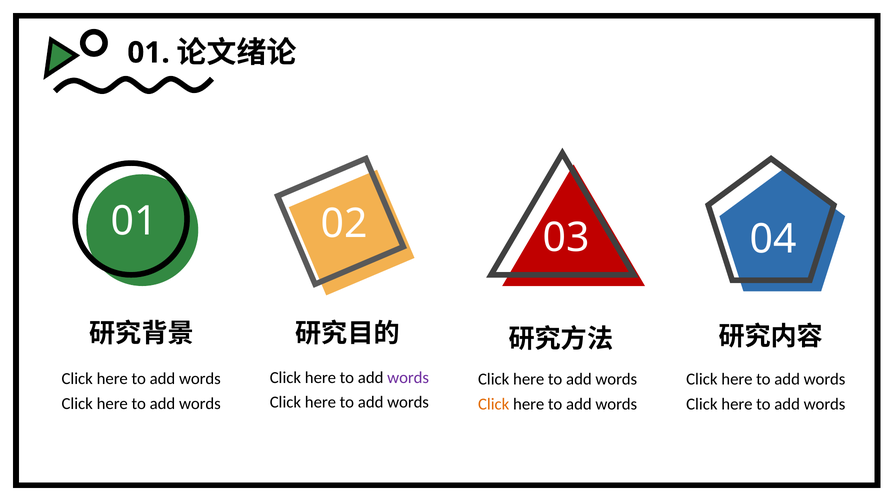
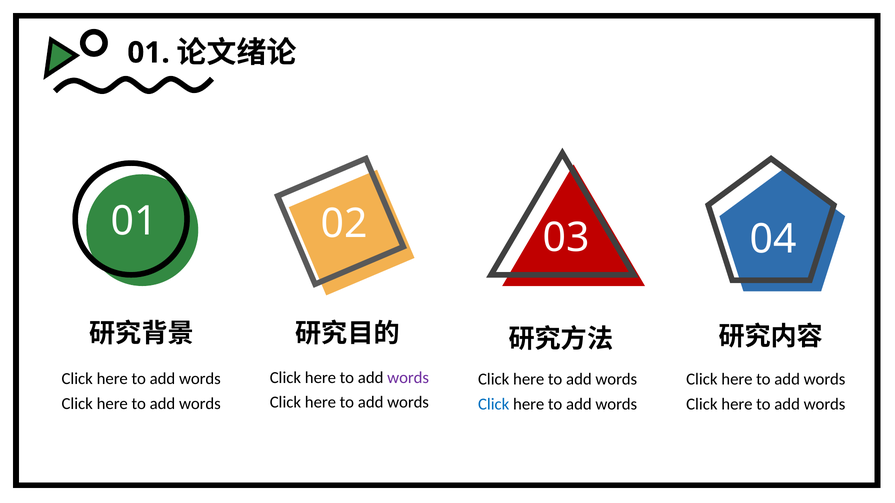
Click at (494, 404) colour: orange -> blue
